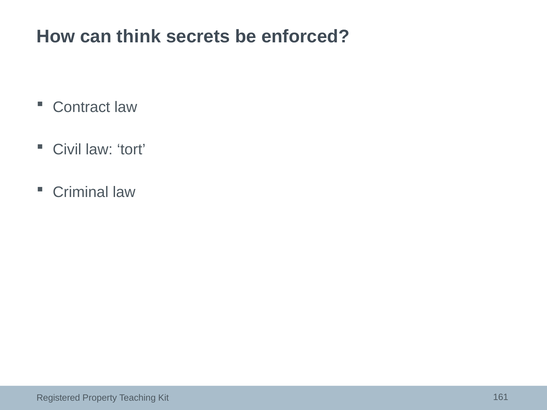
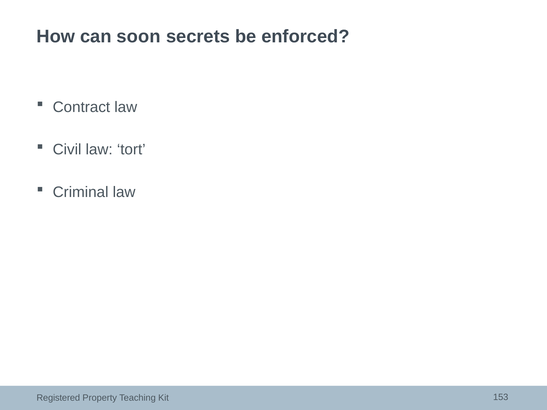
think: think -> soon
161: 161 -> 153
